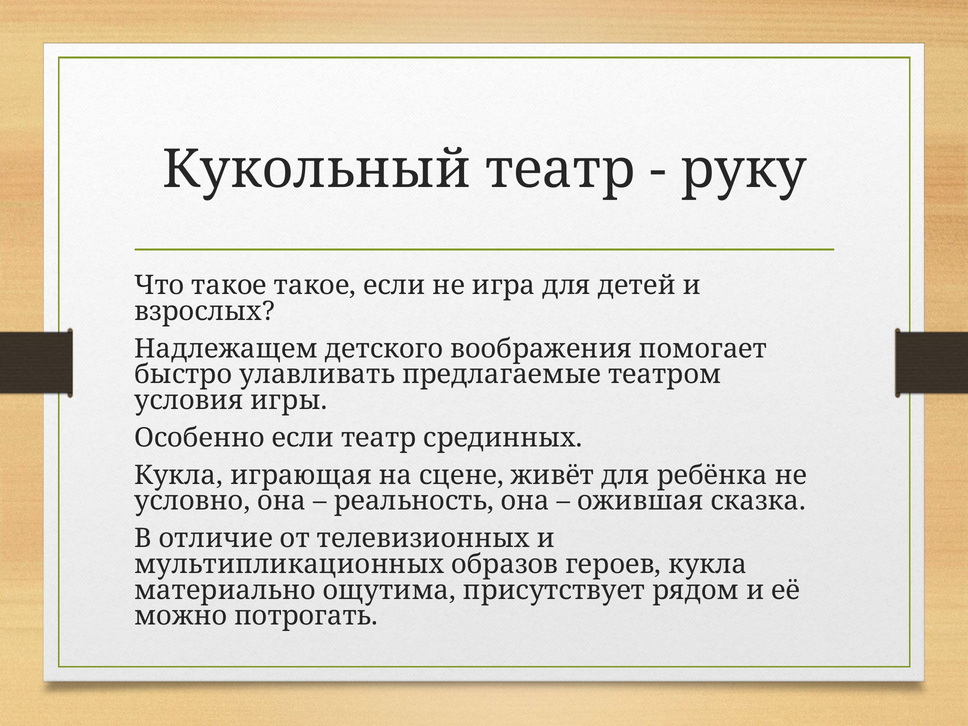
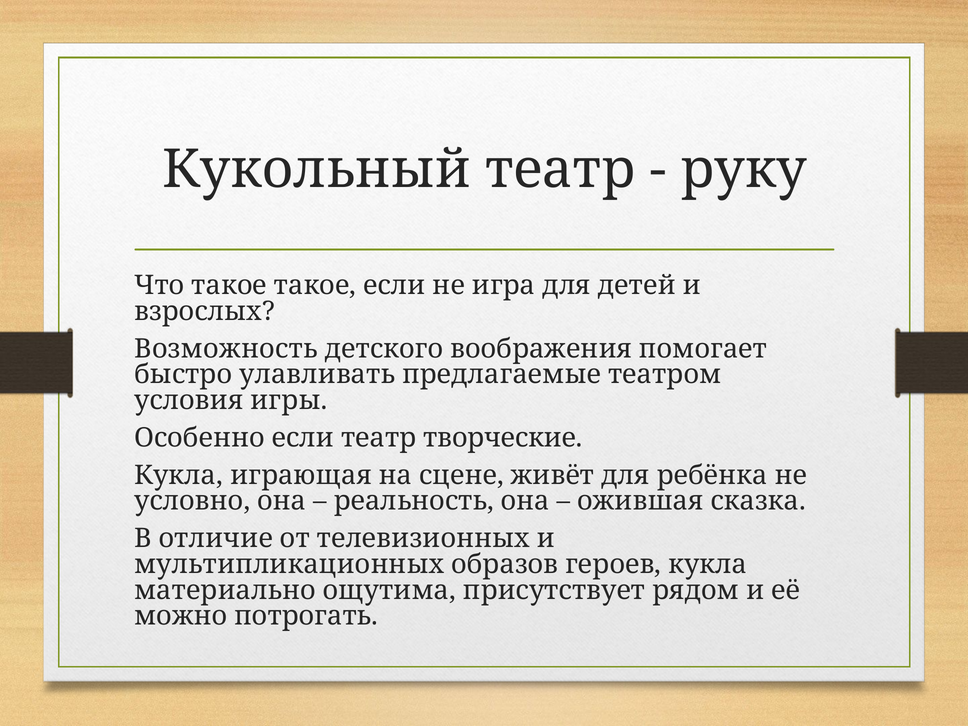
Надлежащем: Надлежащем -> Возможность
срединных: срединных -> творческие
